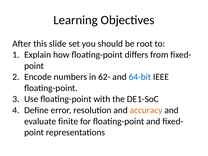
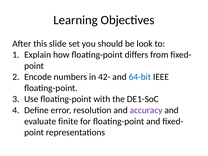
root: root -> look
62-: 62- -> 42-
accuracy colour: orange -> purple
